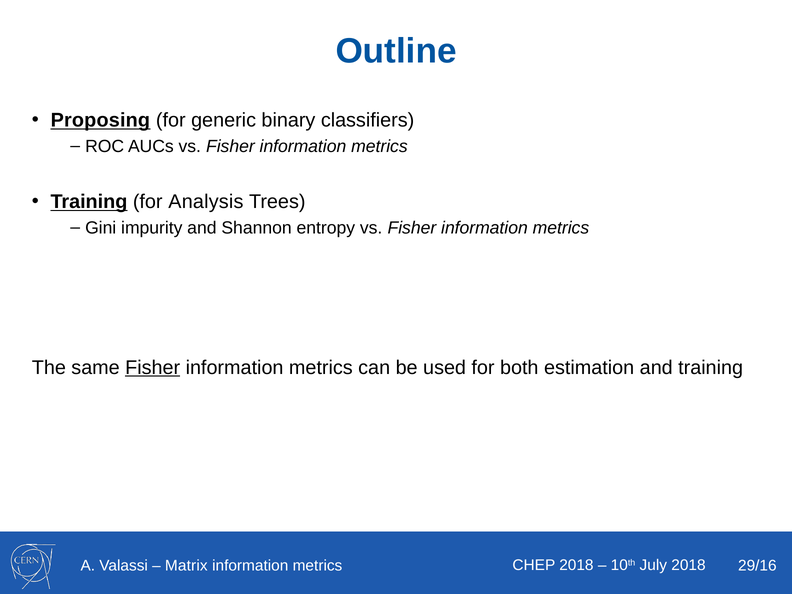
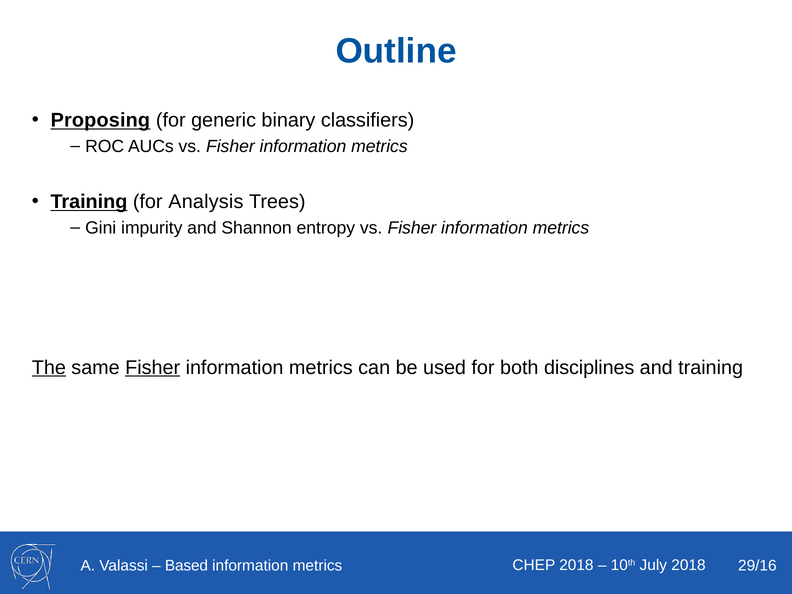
The underline: none -> present
estimation: estimation -> disciplines
Matrix: Matrix -> Based
